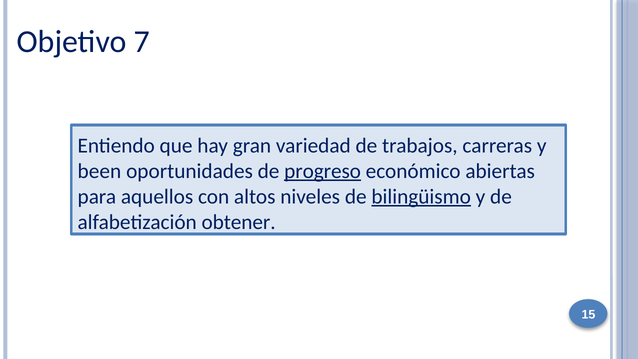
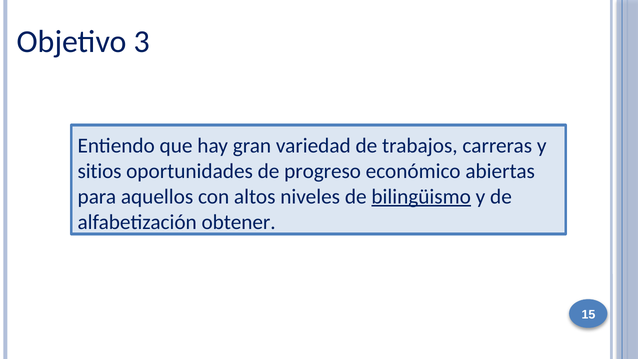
7: 7 -> 3
been: been -> sitios
progreso underline: present -> none
